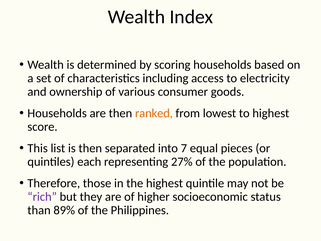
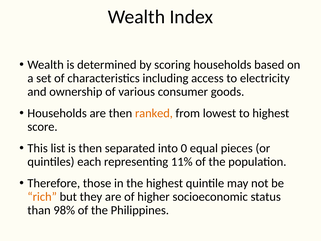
7: 7 -> 0
27%: 27% -> 11%
rich colour: purple -> orange
89%: 89% -> 98%
